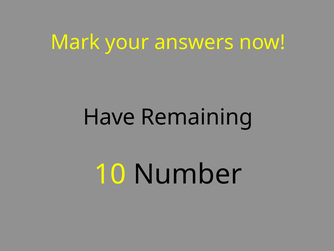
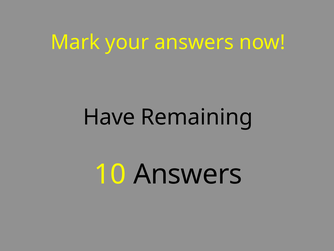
10 Number: Number -> Answers
